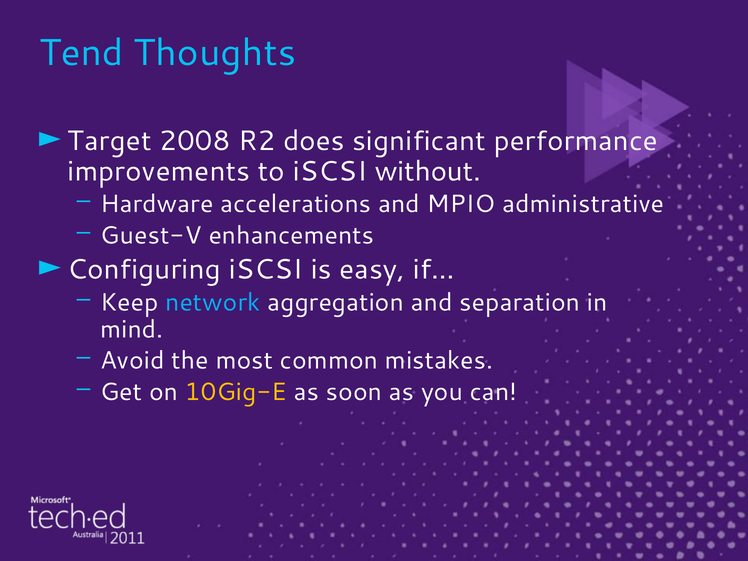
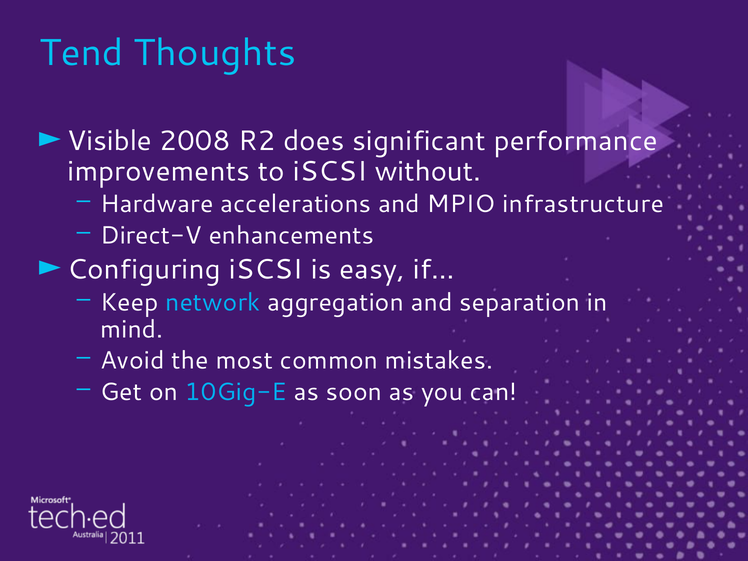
Target: Target -> Visible
administrative: administrative -> infrastructure
Guest-V: Guest-V -> Direct-V
10Gig-E colour: yellow -> light blue
